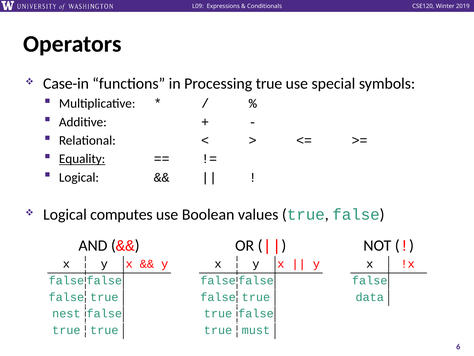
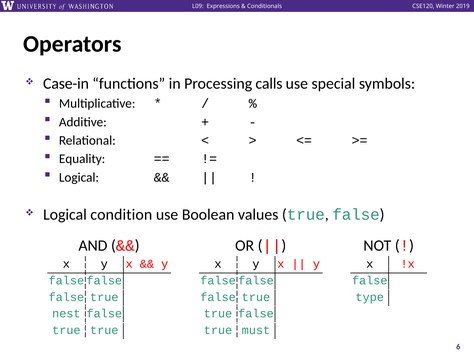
Processing true: true -> calls
Equality underline: present -> none
computes: computes -> condition
data: data -> type
